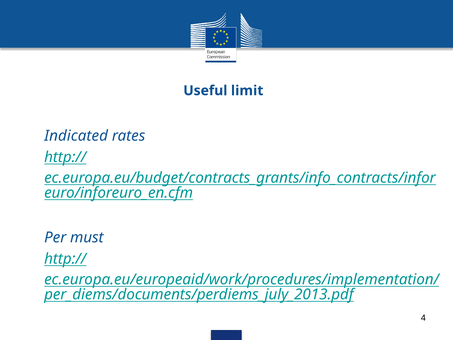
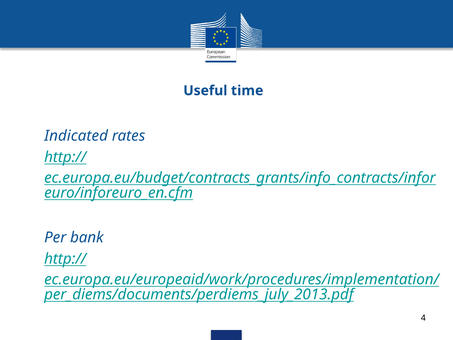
limit: limit -> time
must: must -> bank
